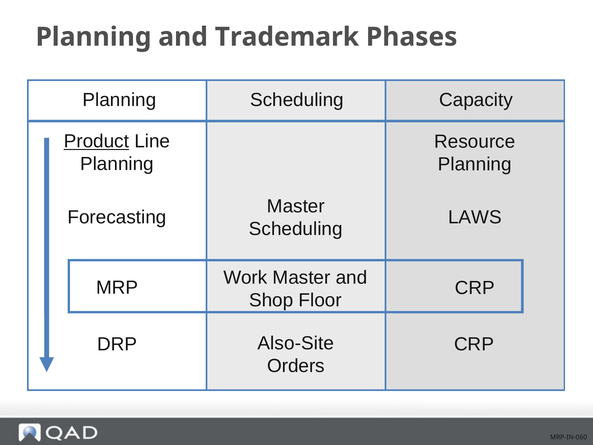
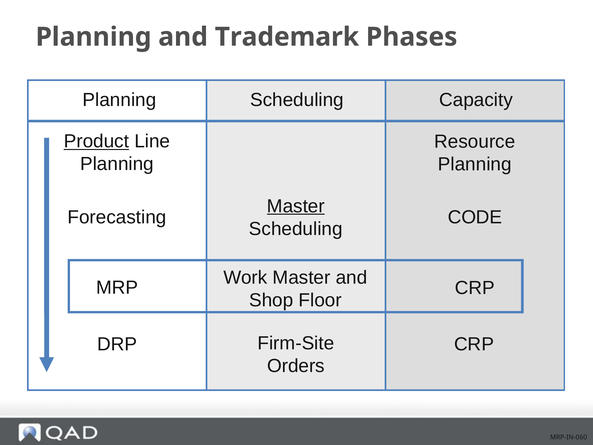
Master at (296, 206) underline: none -> present
LAWS: LAWS -> CODE
Also-Site: Also-Site -> Firm-Site
